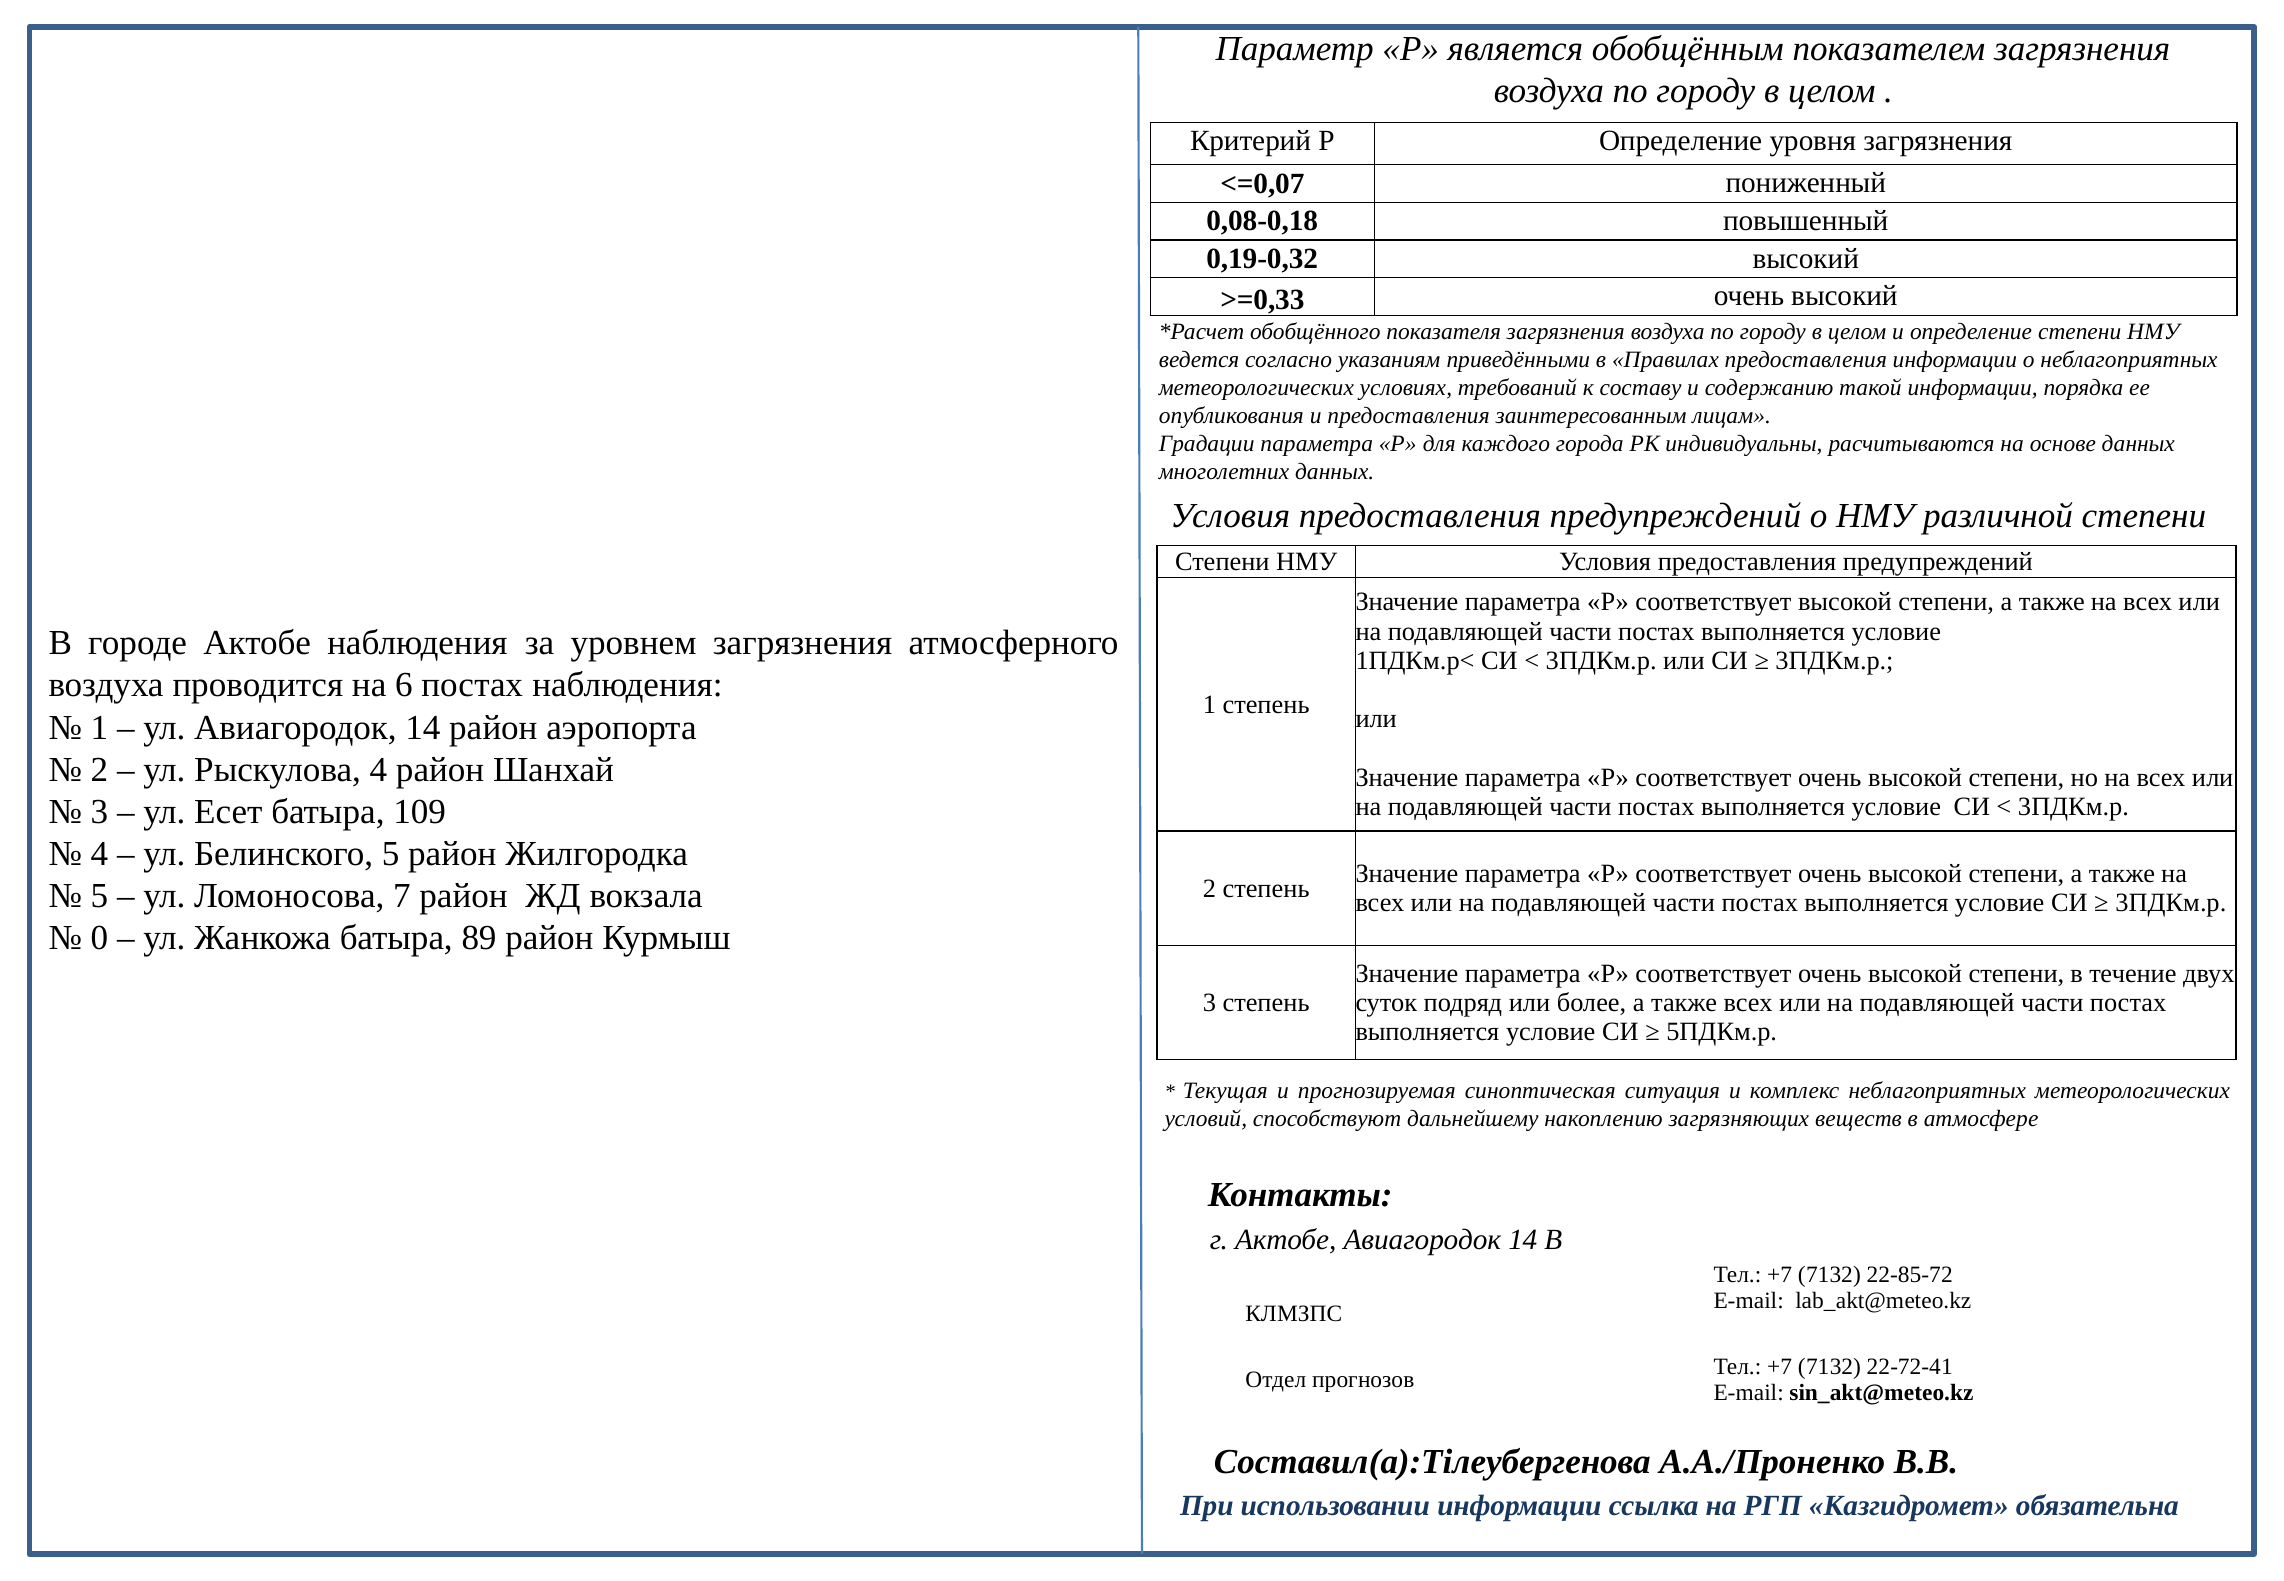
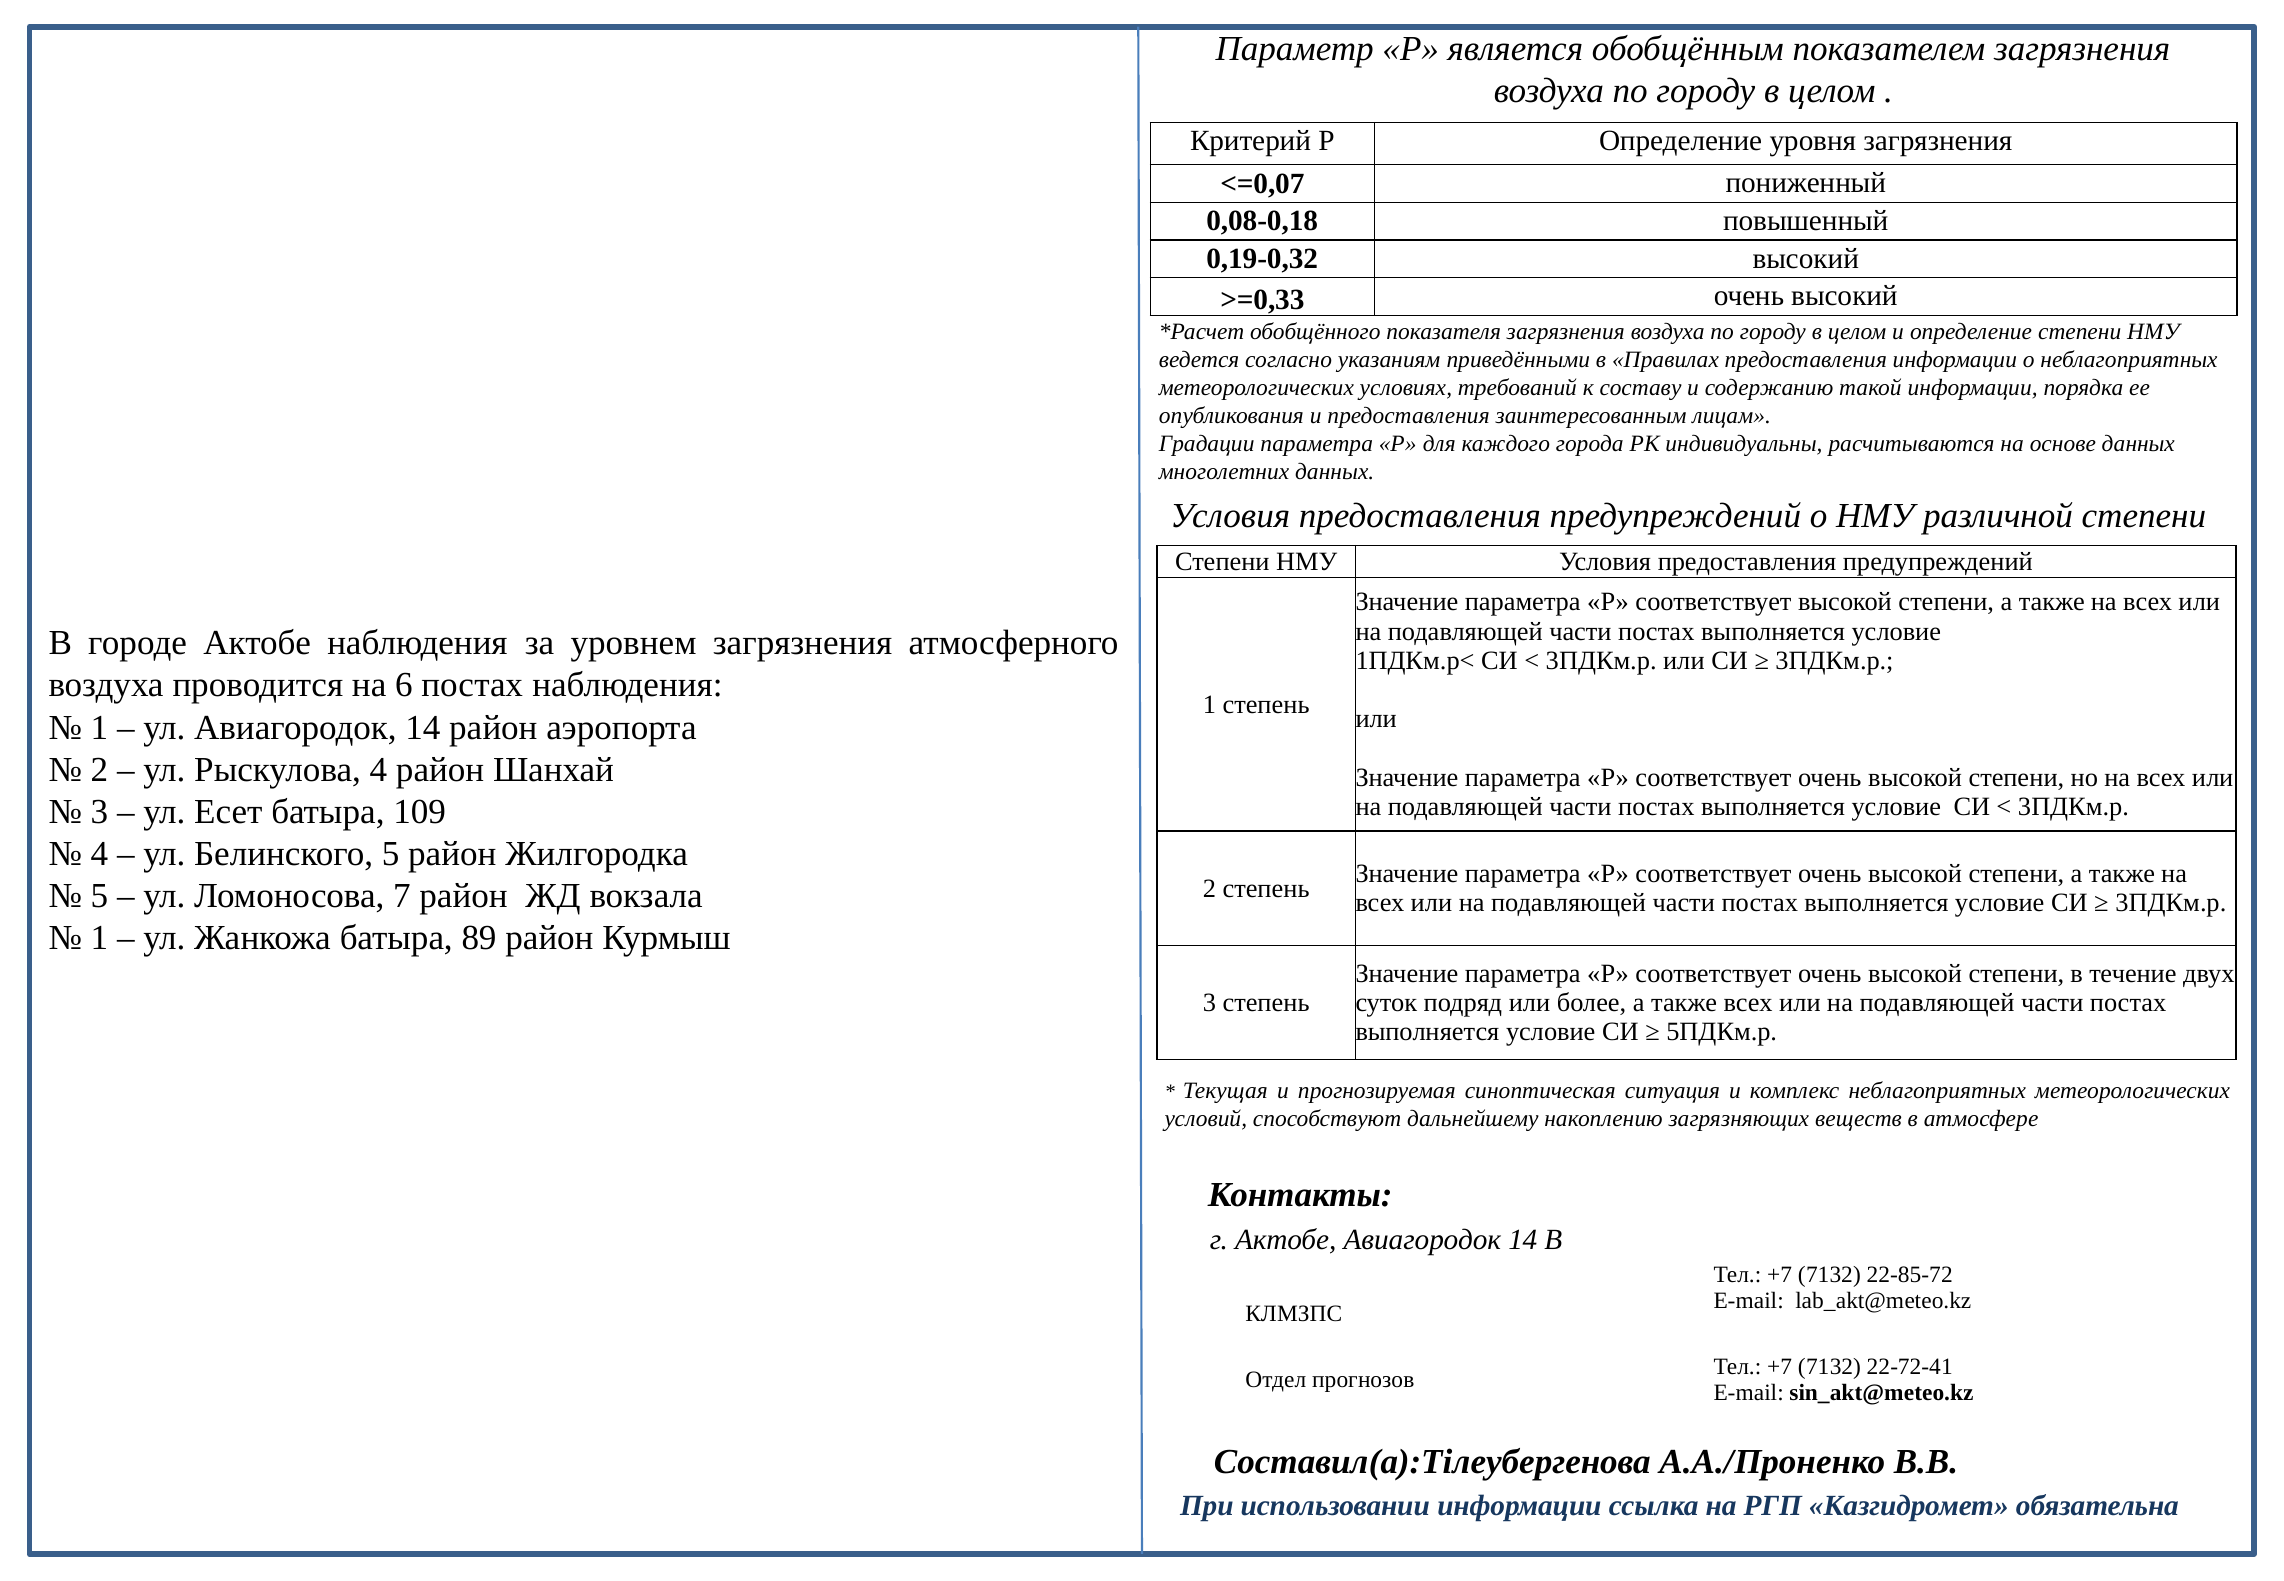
0 at (100, 938): 0 -> 1
